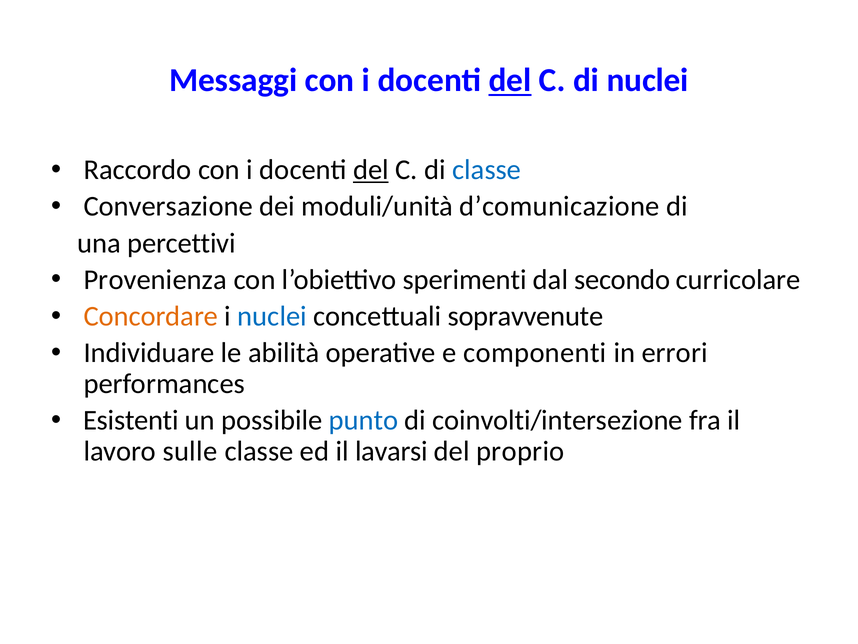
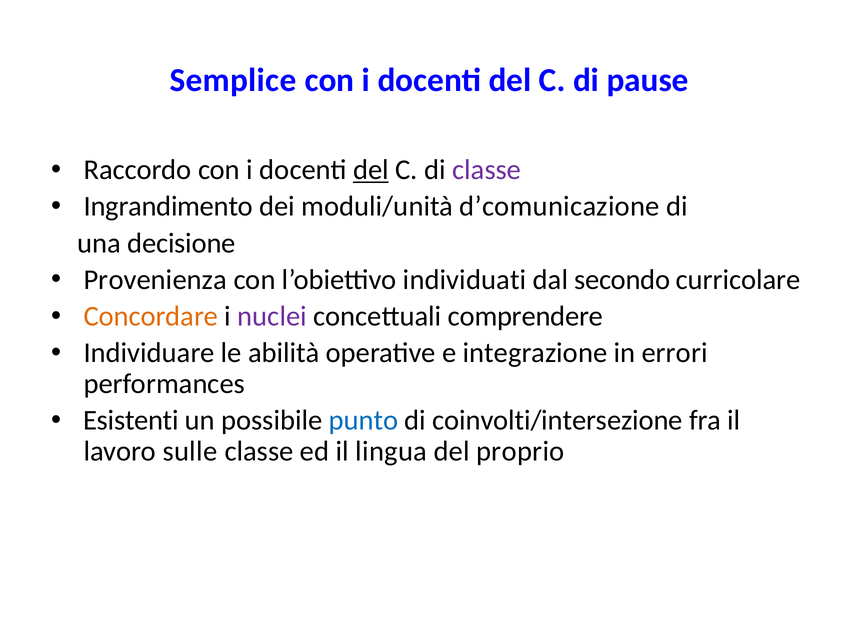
Messaggi: Messaggi -> Semplice
del at (510, 80) underline: present -> none
di nuclei: nuclei -> pause
classe at (487, 170) colour: blue -> purple
Conversazione: Conversazione -> Ingrandimento
percettivi: percettivi -> decisione
sperimenti: sperimenti -> individuati
nuclei at (272, 316) colour: blue -> purple
sopravvenute: sopravvenute -> comprendere
componenti: componenti -> integrazione
lavarsi: lavarsi -> lingua
